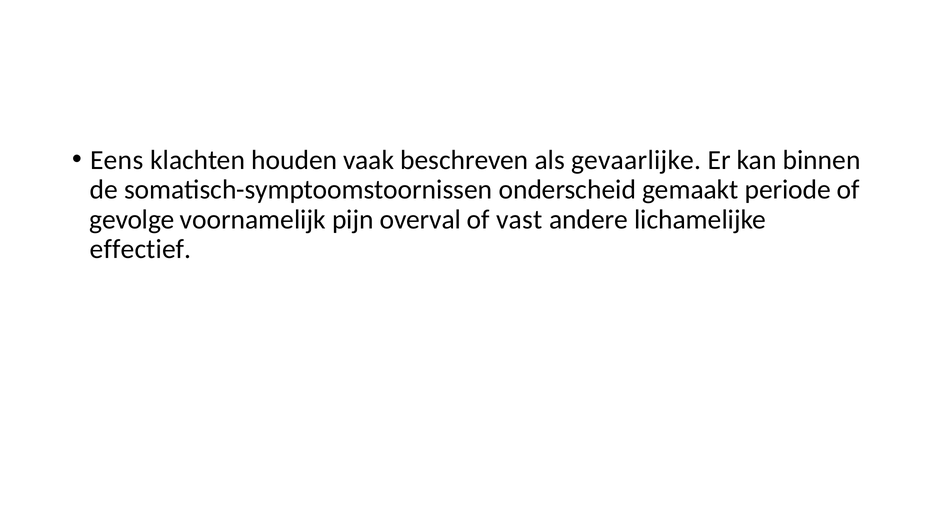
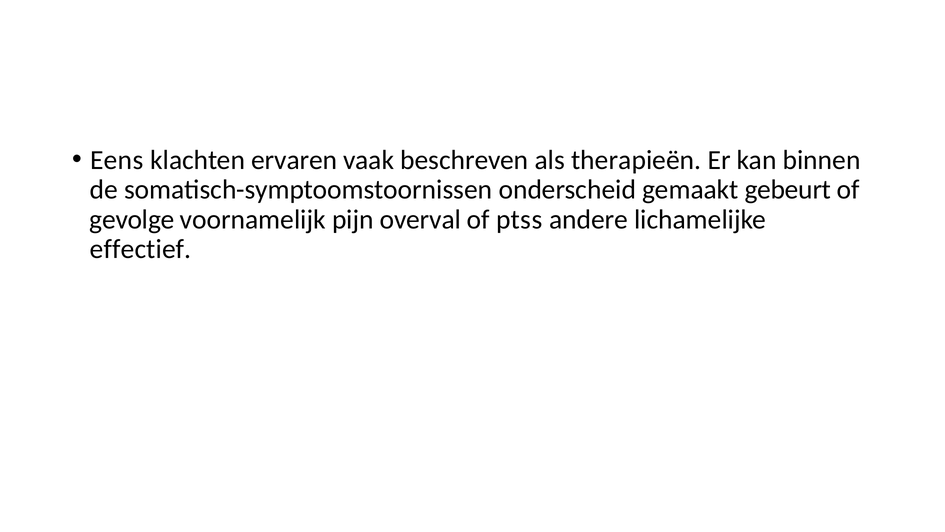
houden: houden -> ervaren
gevaarlijke: gevaarlijke -> therapieën
periode: periode -> gebeurt
vast: vast -> ptss
